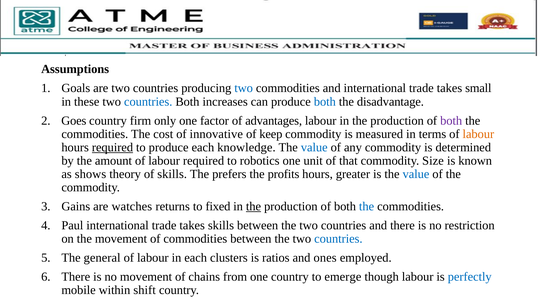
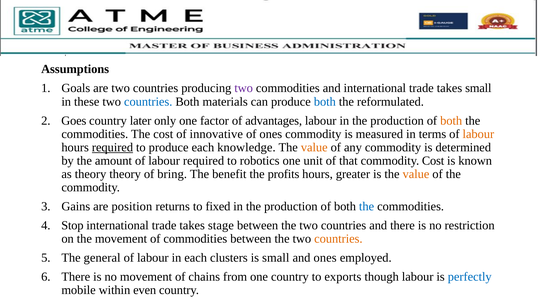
two at (244, 88) colour: blue -> purple
increases: increases -> materials
disadvantage: disadvantage -> reformulated
firm: firm -> later
both at (451, 120) colour: purple -> orange
of keep: keep -> ones
value at (314, 147) colour: blue -> orange
commodity Size: Size -> Cost
as shows: shows -> theory
of skills: skills -> bring
prefers: prefers -> benefit
value at (416, 174) colour: blue -> orange
watches: watches -> position
the at (254, 206) underline: present -> none
Paul: Paul -> Stop
takes skills: skills -> stage
countries at (338, 239) colour: blue -> orange
is ratios: ratios -> small
emerge: emerge -> exports
shift: shift -> even
